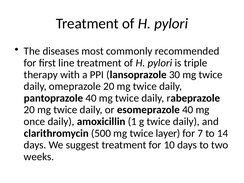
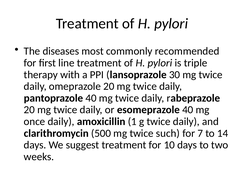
layer: layer -> such
